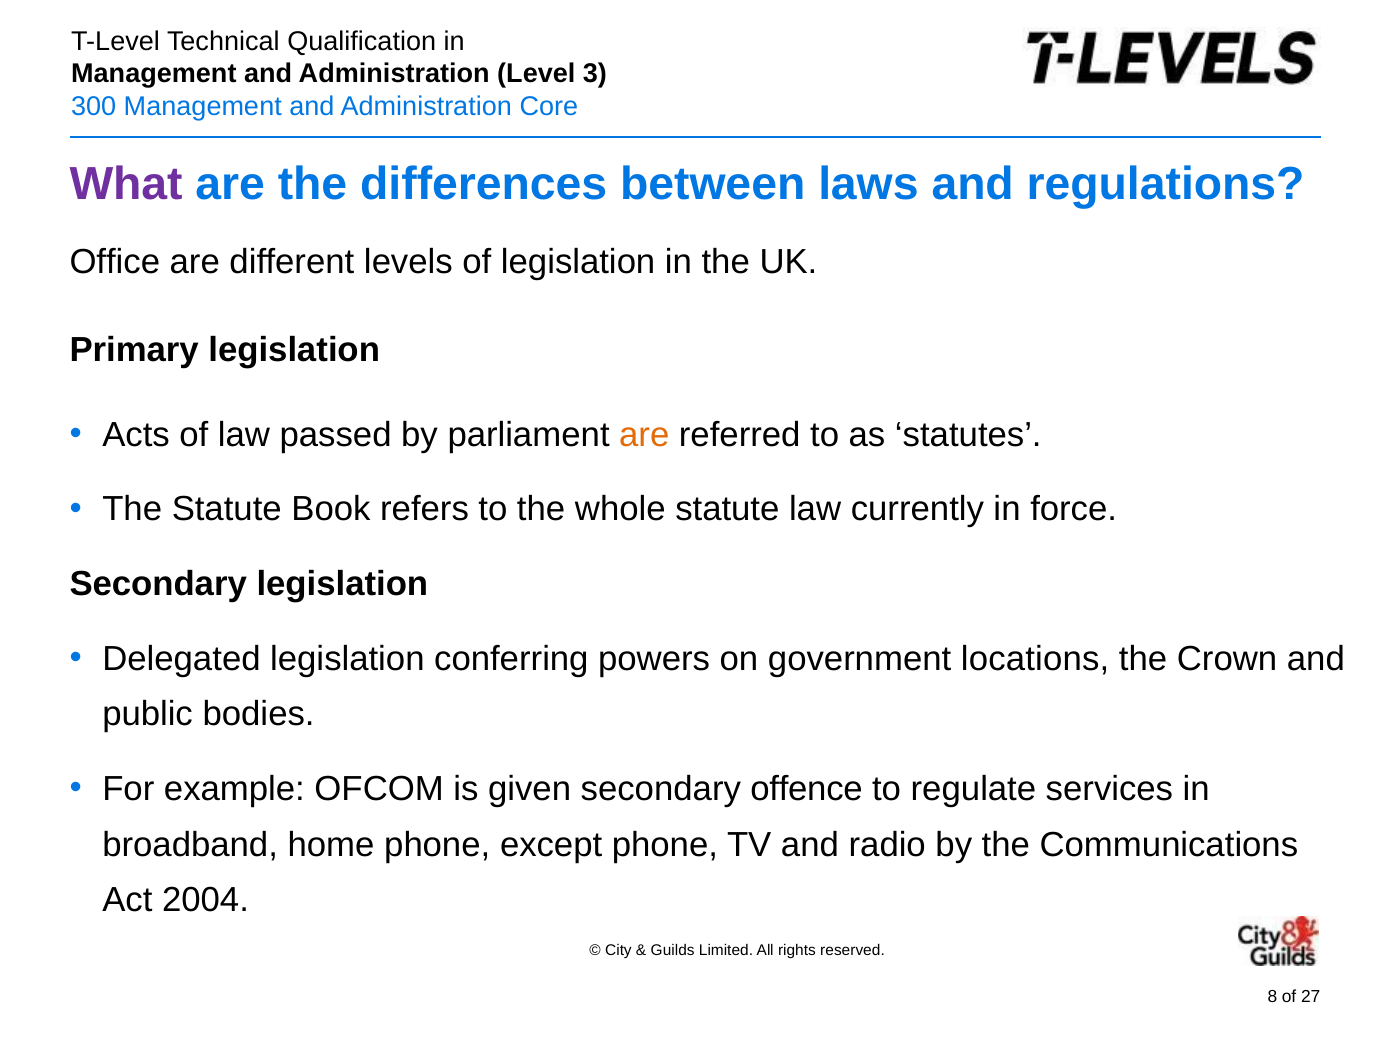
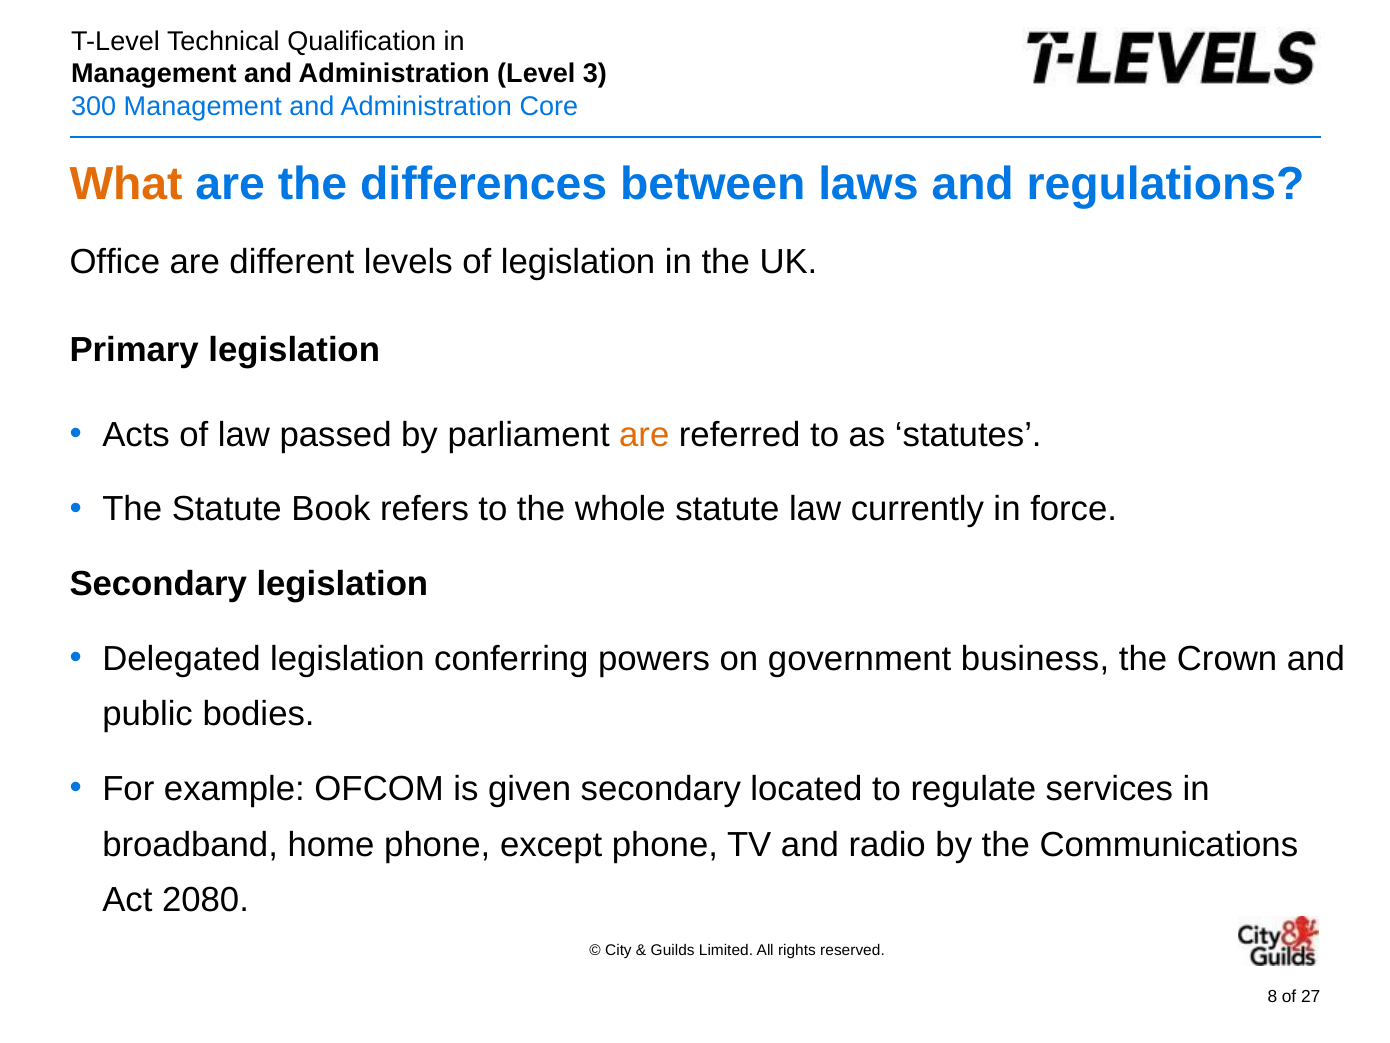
What colour: purple -> orange
locations: locations -> business
offence: offence -> located
2004: 2004 -> 2080
